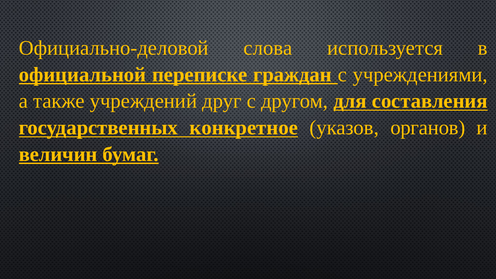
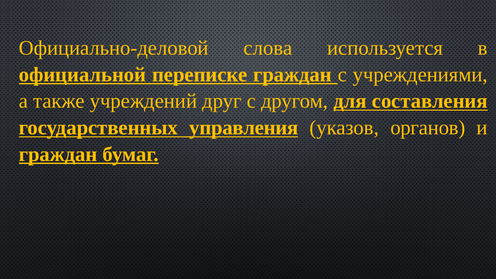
конкретное: конкретное -> управления
величин at (58, 154): величин -> граждан
